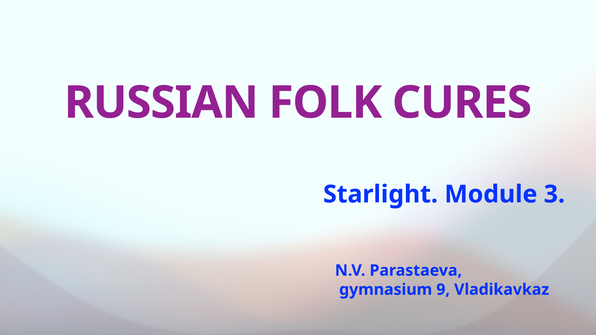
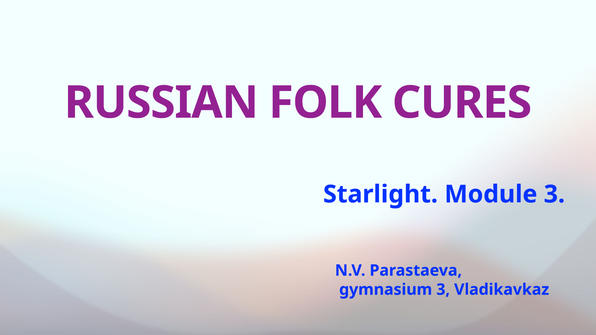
gymnasium 9: 9 -> 3
